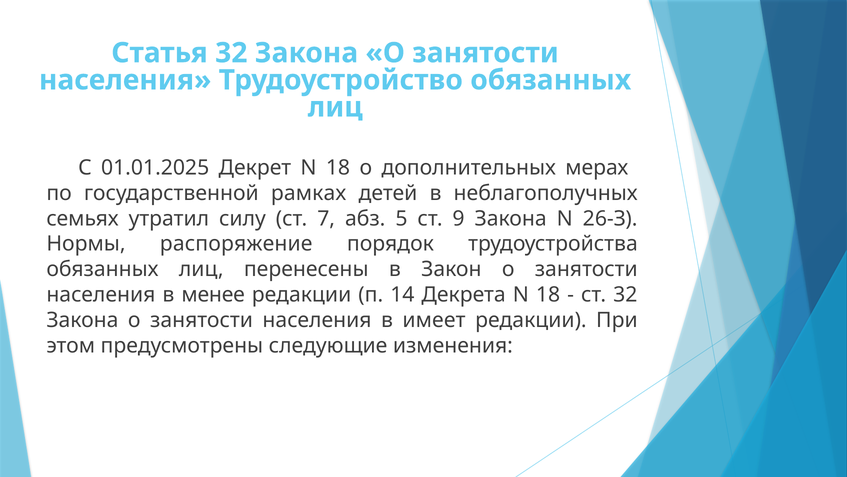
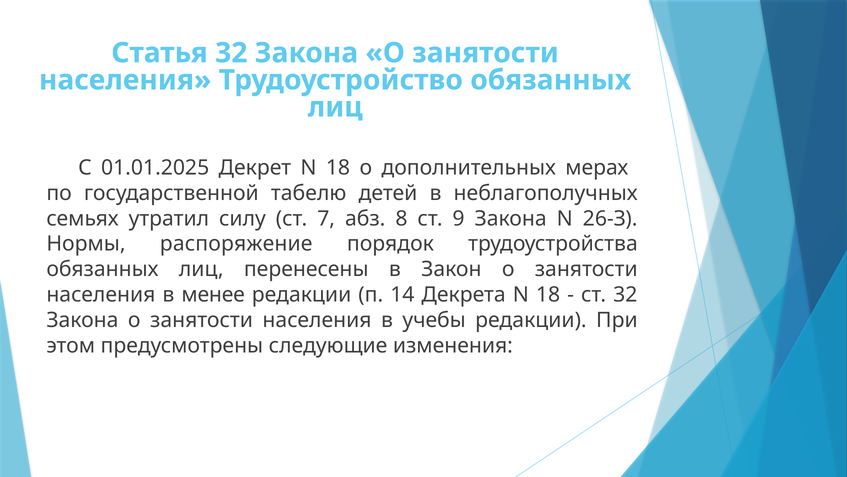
рамках: рамках -> табелю
5: 5 -> 8
имеет: имеет -> учебы
